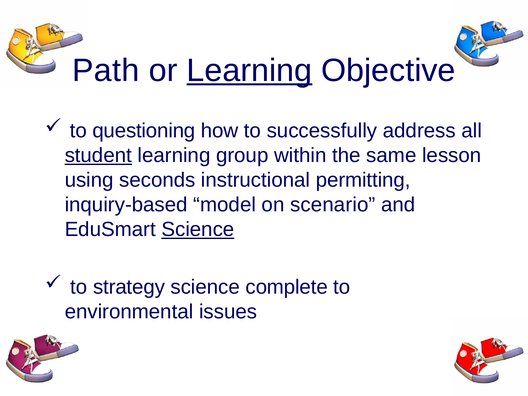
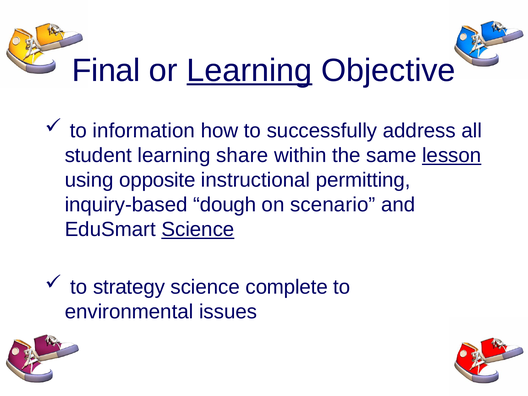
Path: Path -> Final
questioning: questioning -> information
student underline: present -> none
group: group -> share
lesson underline: none -> present
seconds: seconds -> opposite
model: model -> dough
